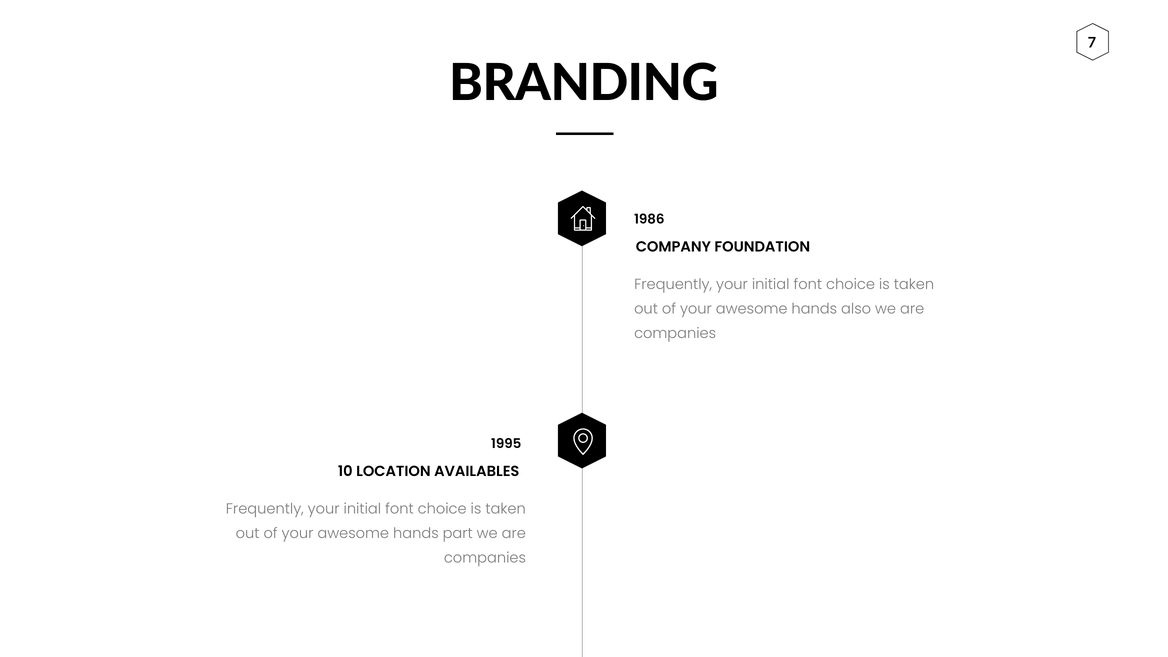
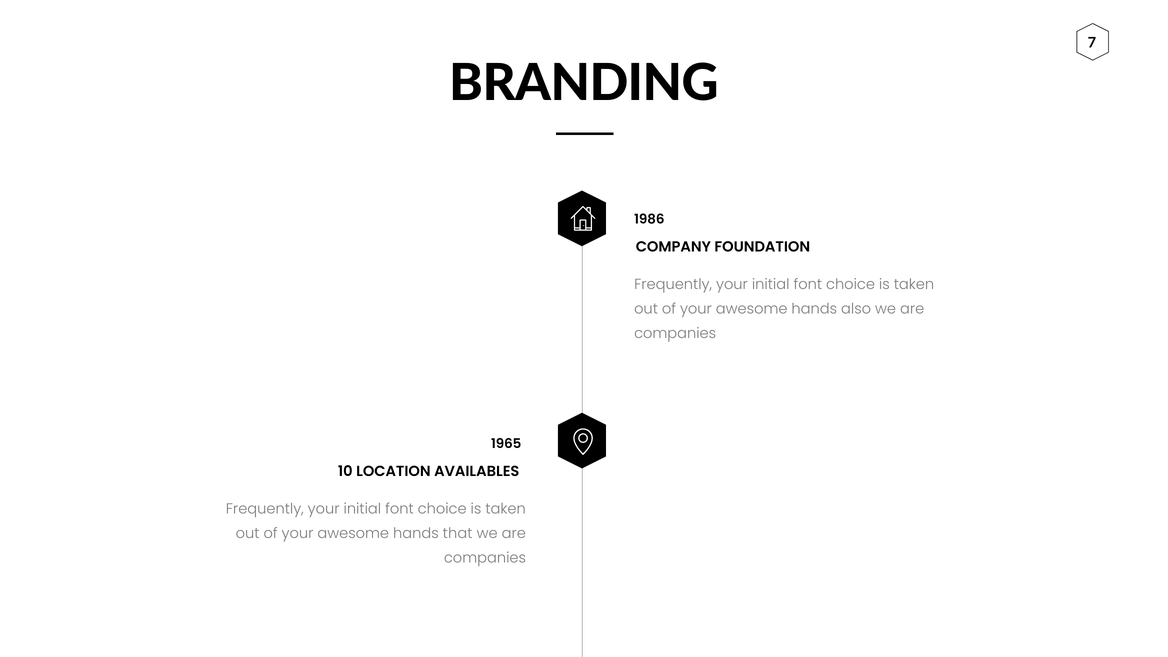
1995: 1995 -> 1965
part: part -> that
